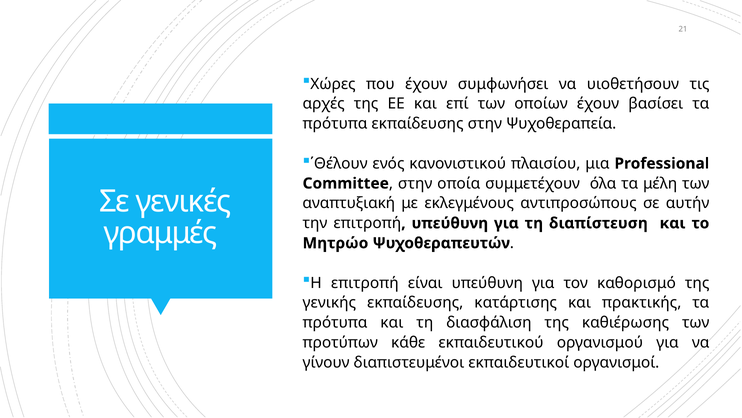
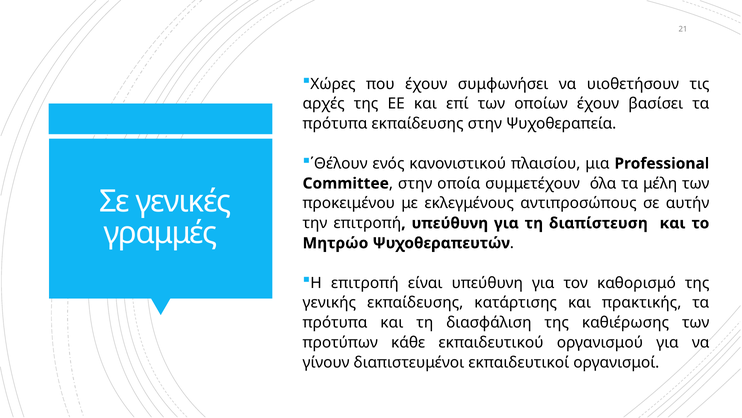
αναπτυξιακή: αναπτυξιακή -> προκειμένου
